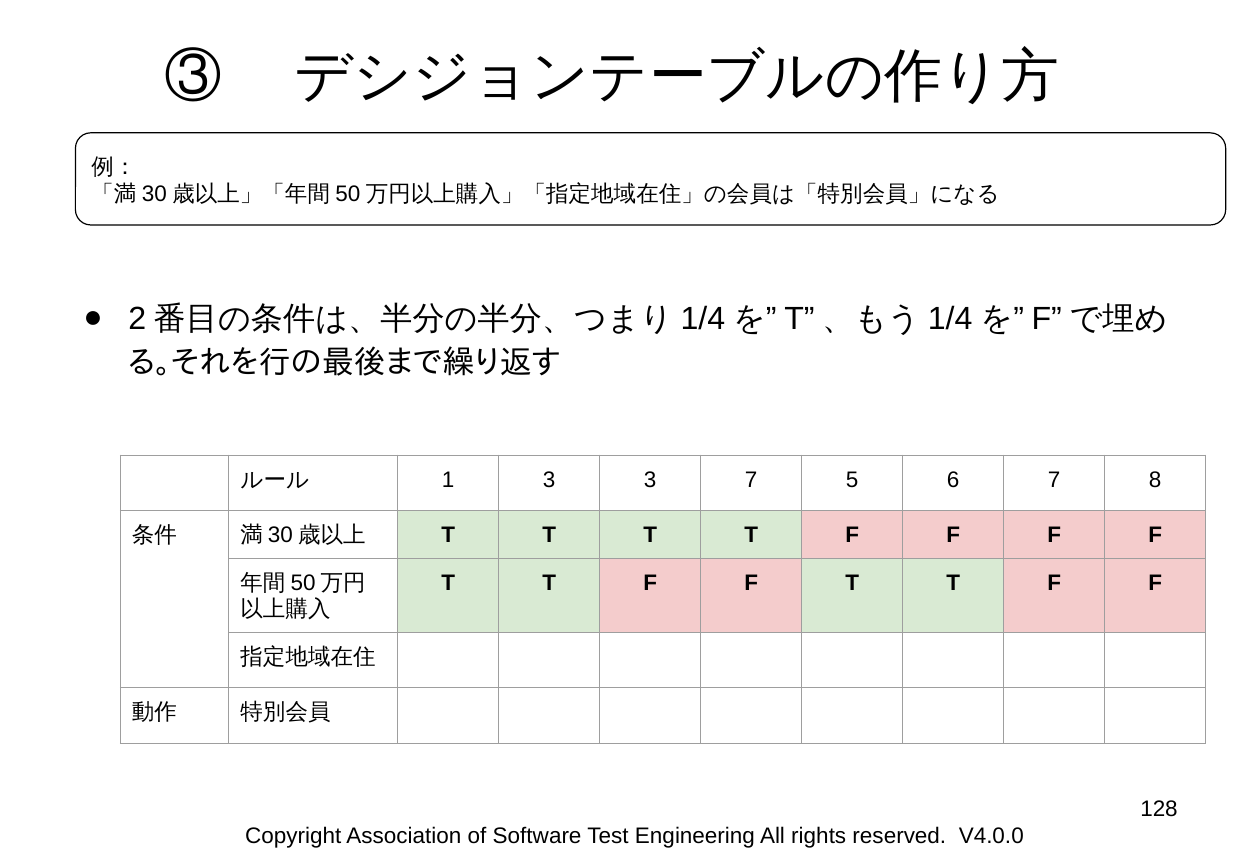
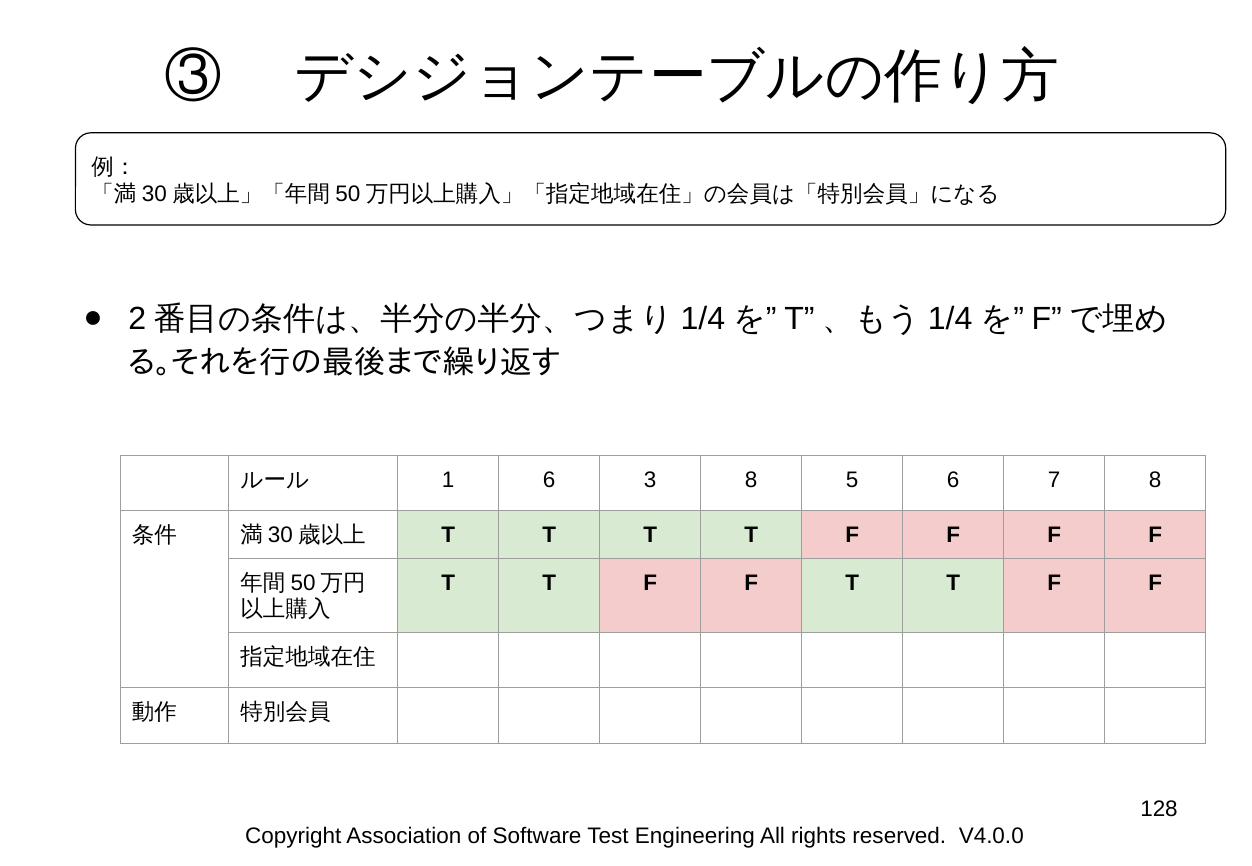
1 3: 3 -> 6
3 7: 7 -> 8
